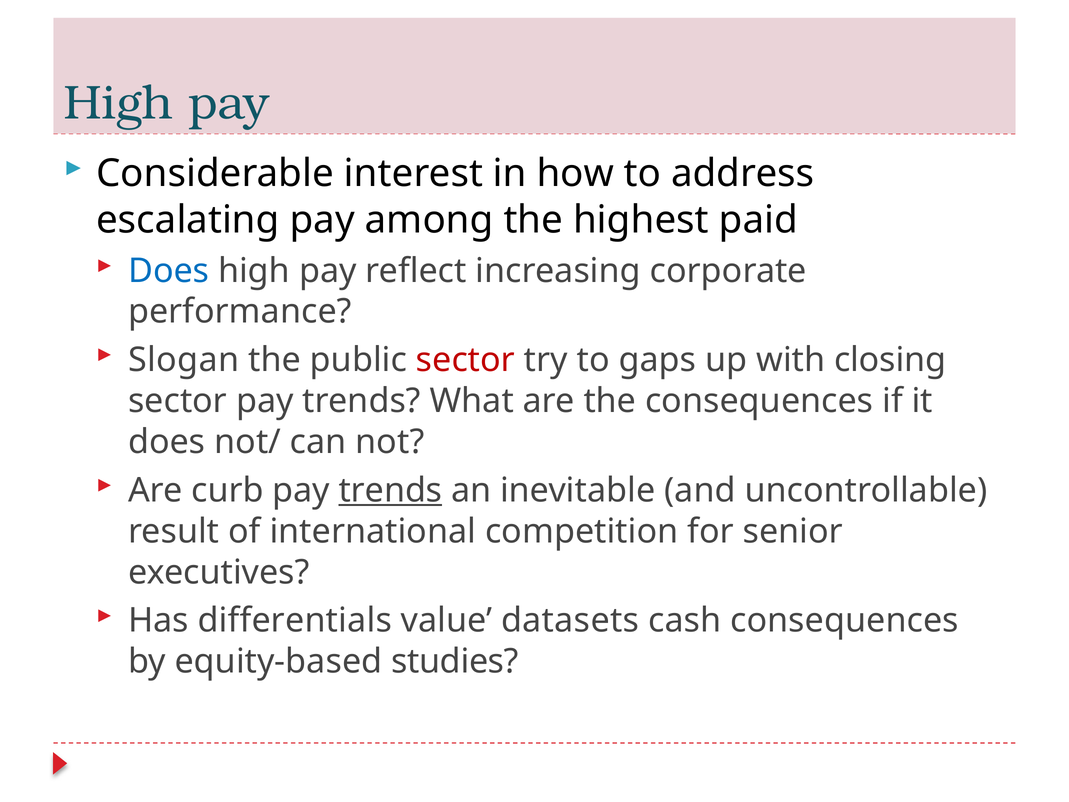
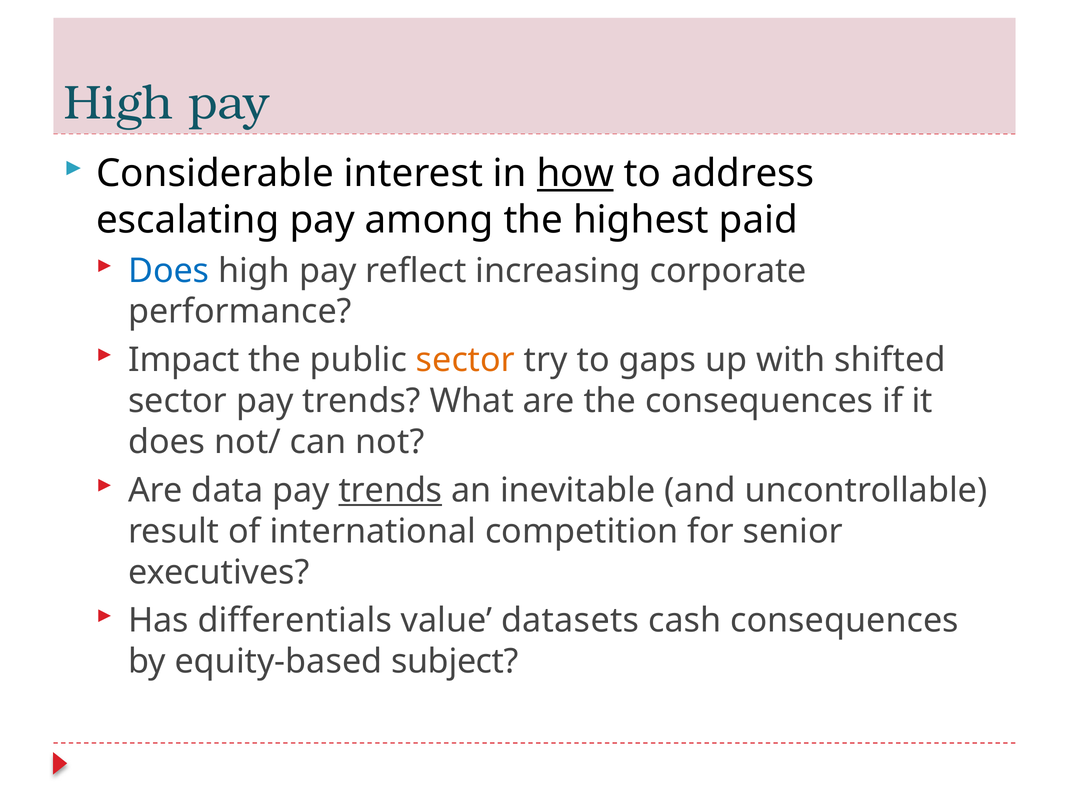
how underline: none -> present
Slogan: Slogan -> Impact
sector at (465, 360) colour: red -> orange
closing: closing -> shifted
curb: curb -> data
studies: studies -> subject
